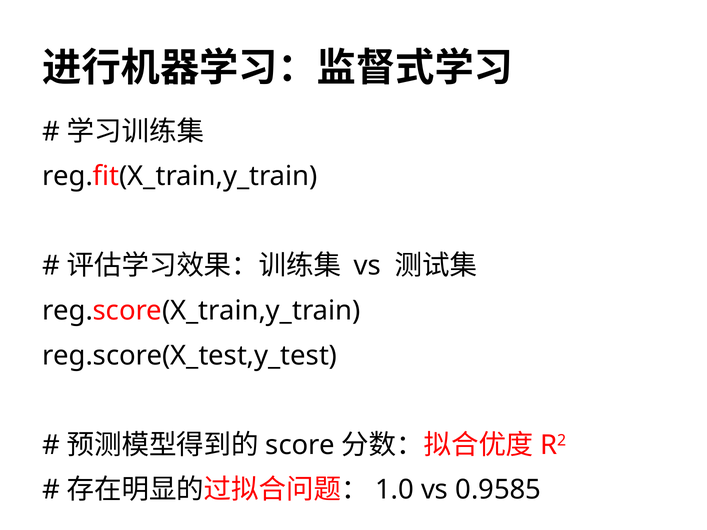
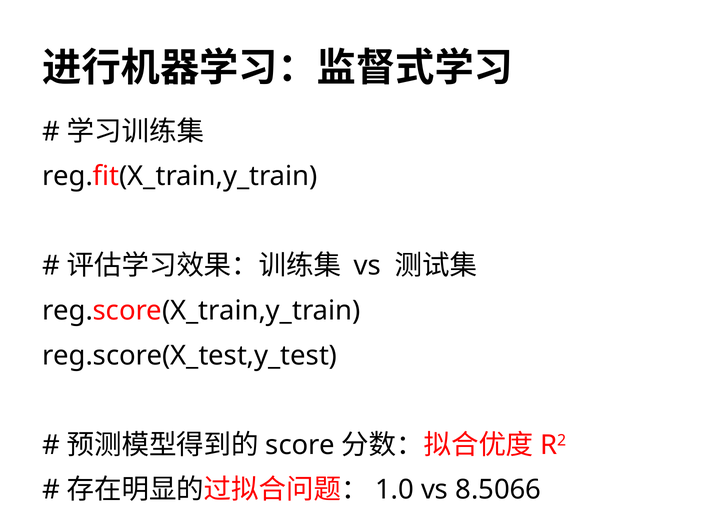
0.9585: 0.9585 -> 8.5066
